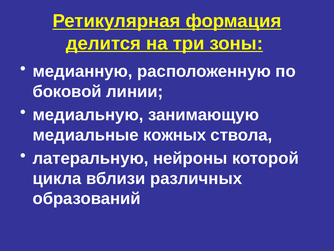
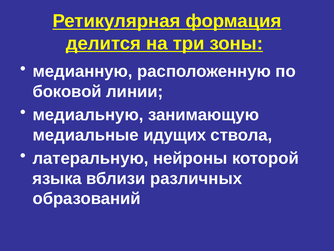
кожных: кожных -> идущих
цикла: цикла -> языка
